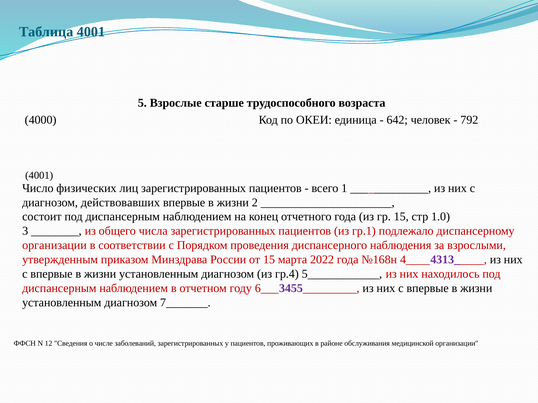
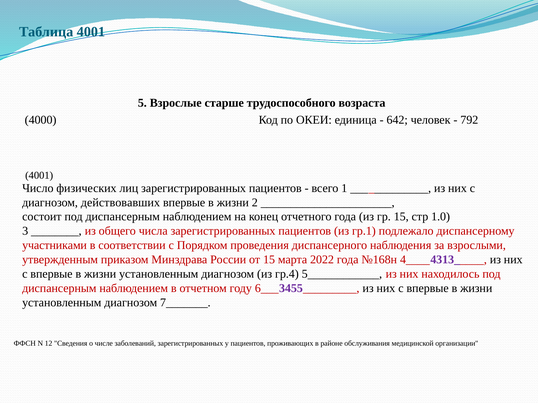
организации at (54, 246): организации -> участниками
